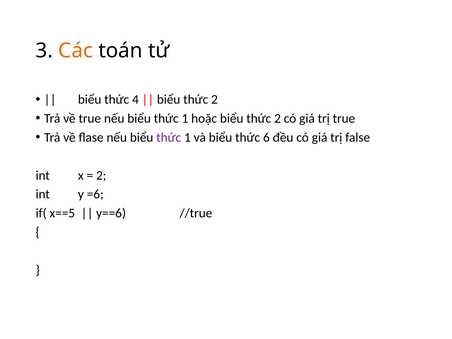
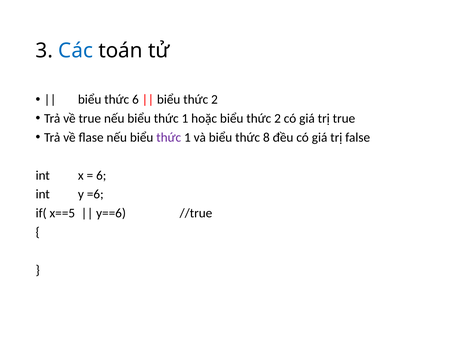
Các colour: orange -> blue
thức 4: 4 -> 6
6: 6 -> 8
2 at (101, 175): 2 -> 6
